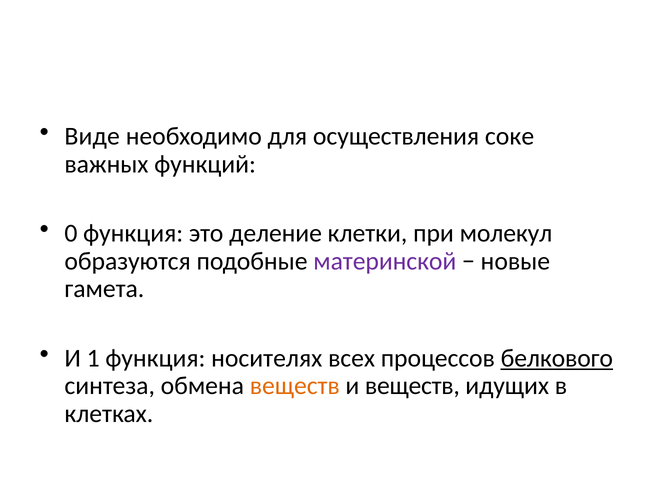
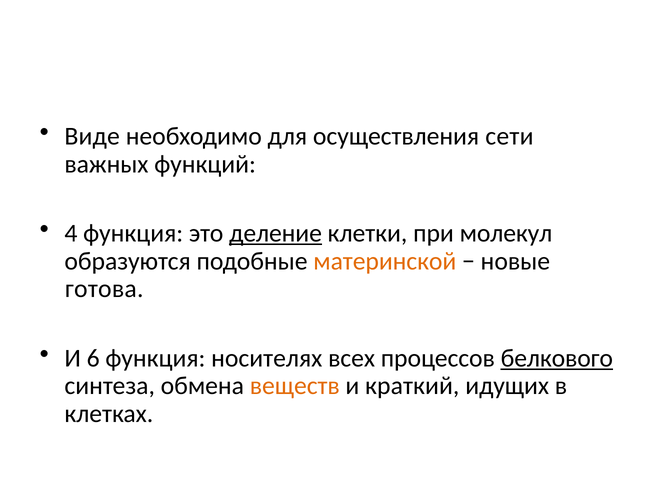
соке: соке -> сети
0: 0 -> 4
деление underline: none -> present
материнской colour: purple -> orange
гамета: гамета -> готова
1: 1 -> 6
и веществ: веществ -> краткий
